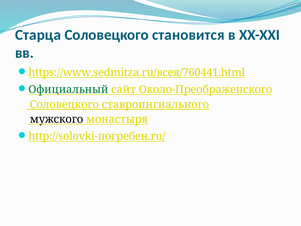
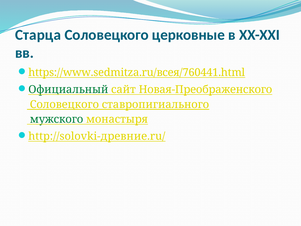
становится: становится -> церковные
Около-Преображенского: Около-Преображенского -> Новая-Преображенского
мужского colour: black -> green
http://solovki-погребен.ru/: http://solovki-погребен.ru/ -> http://solovki-древние.ru/
